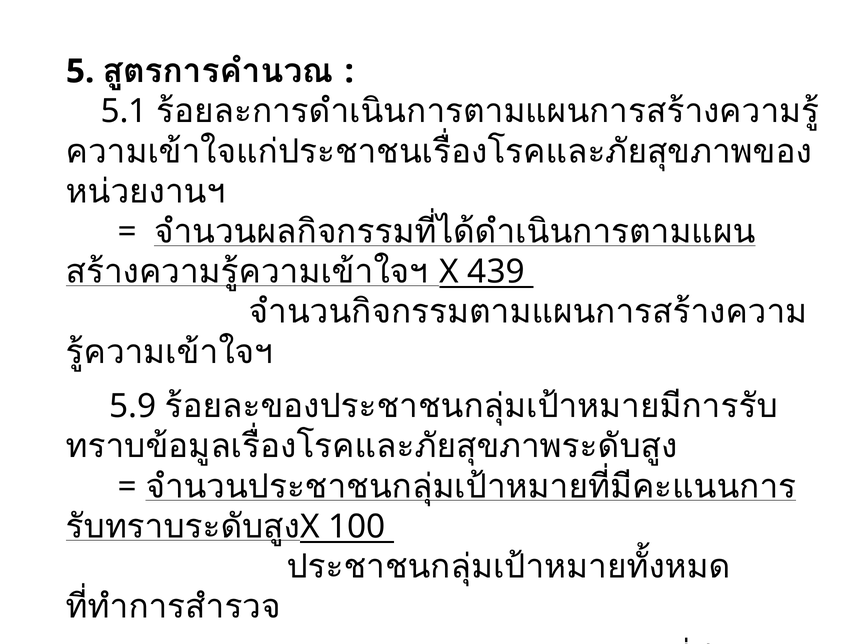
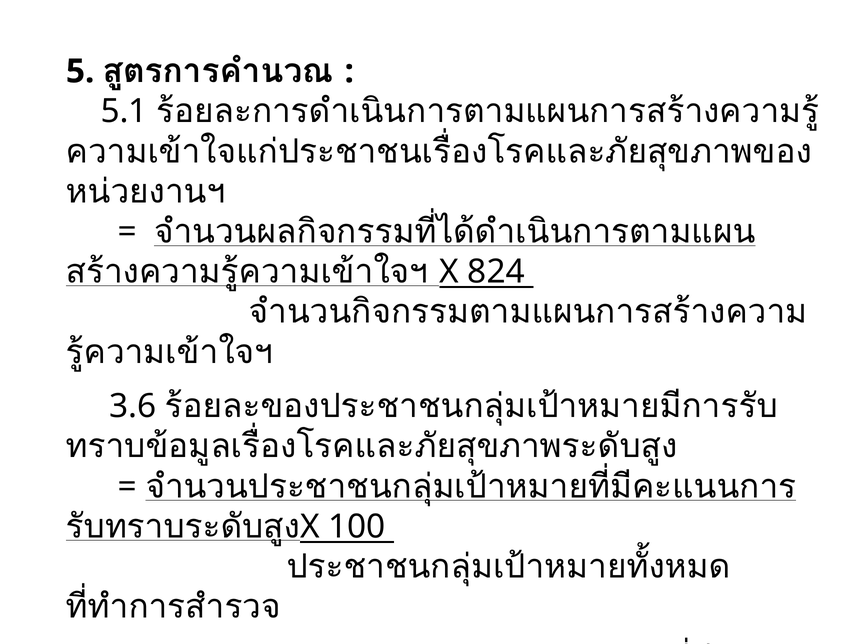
439: 439 -> 824
5.9: 5.9 -> 3.6
